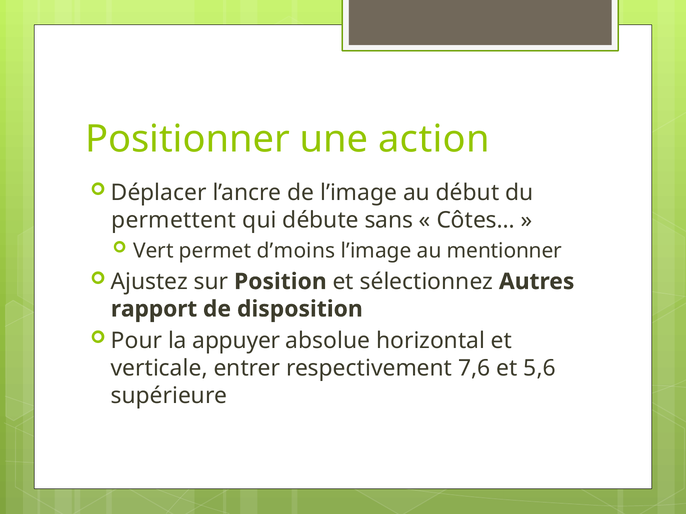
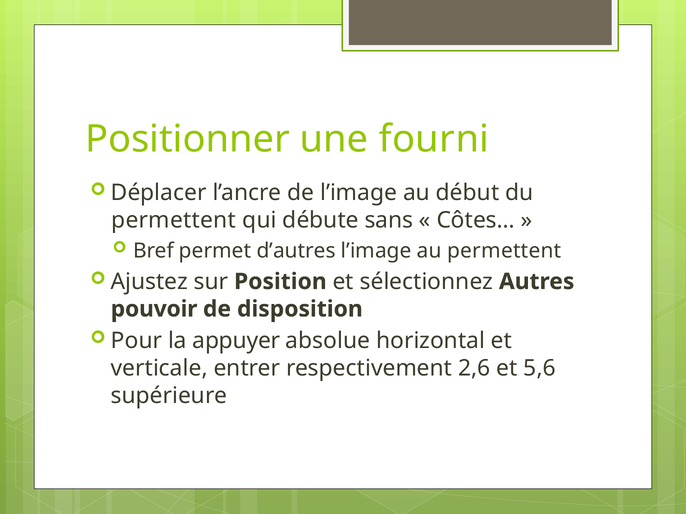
action: action -> fourni
Vert: Vert -> Bref
d’moins: d’moins -> d’autres
au mentionner: mentionner -> permettent
rapport: rapport -> pouvoir
7,6: 7,6 -> 2,6
